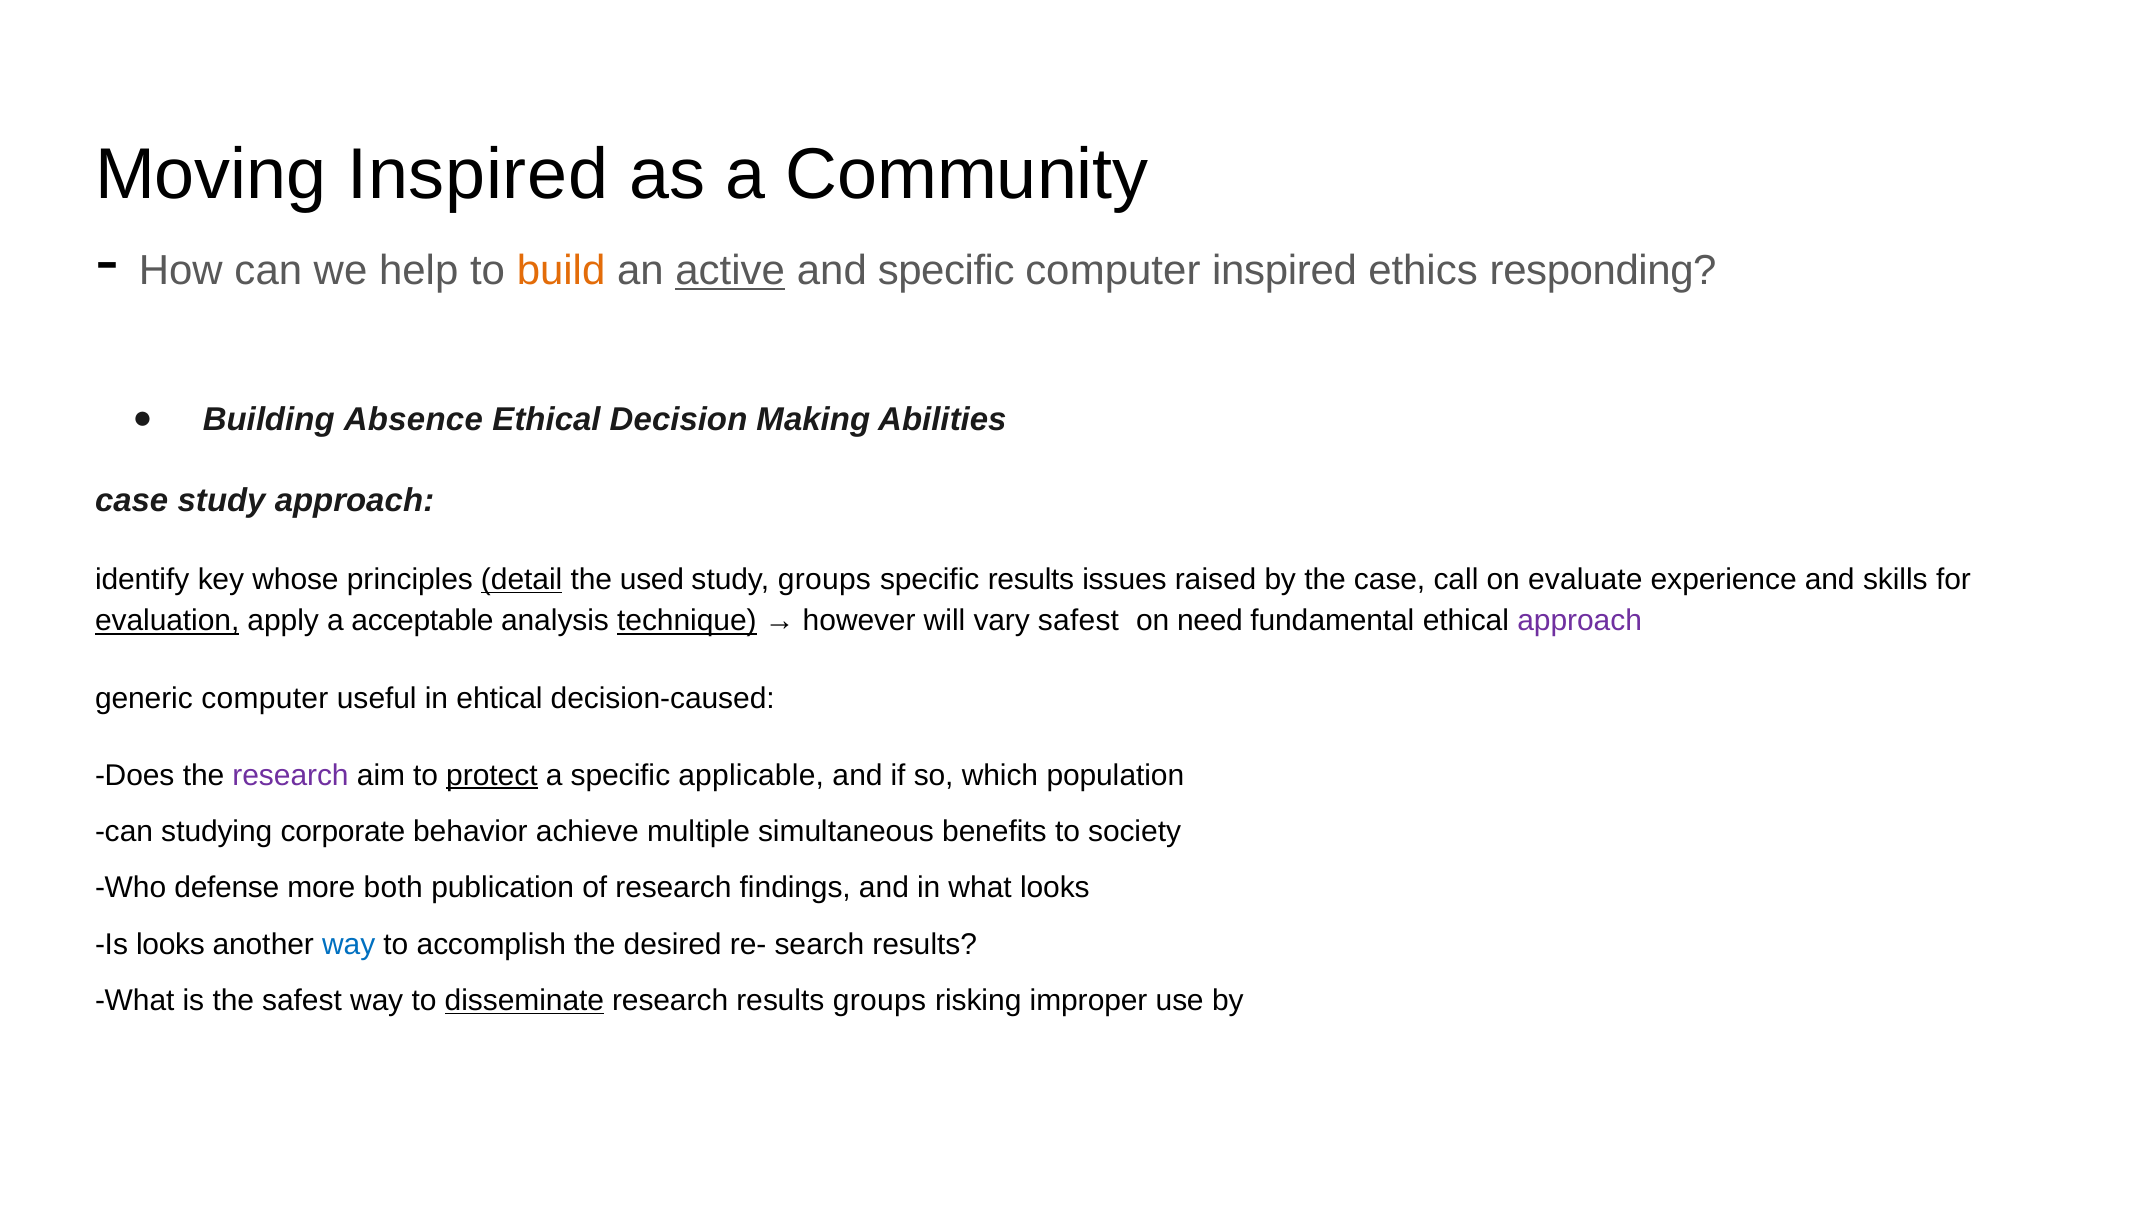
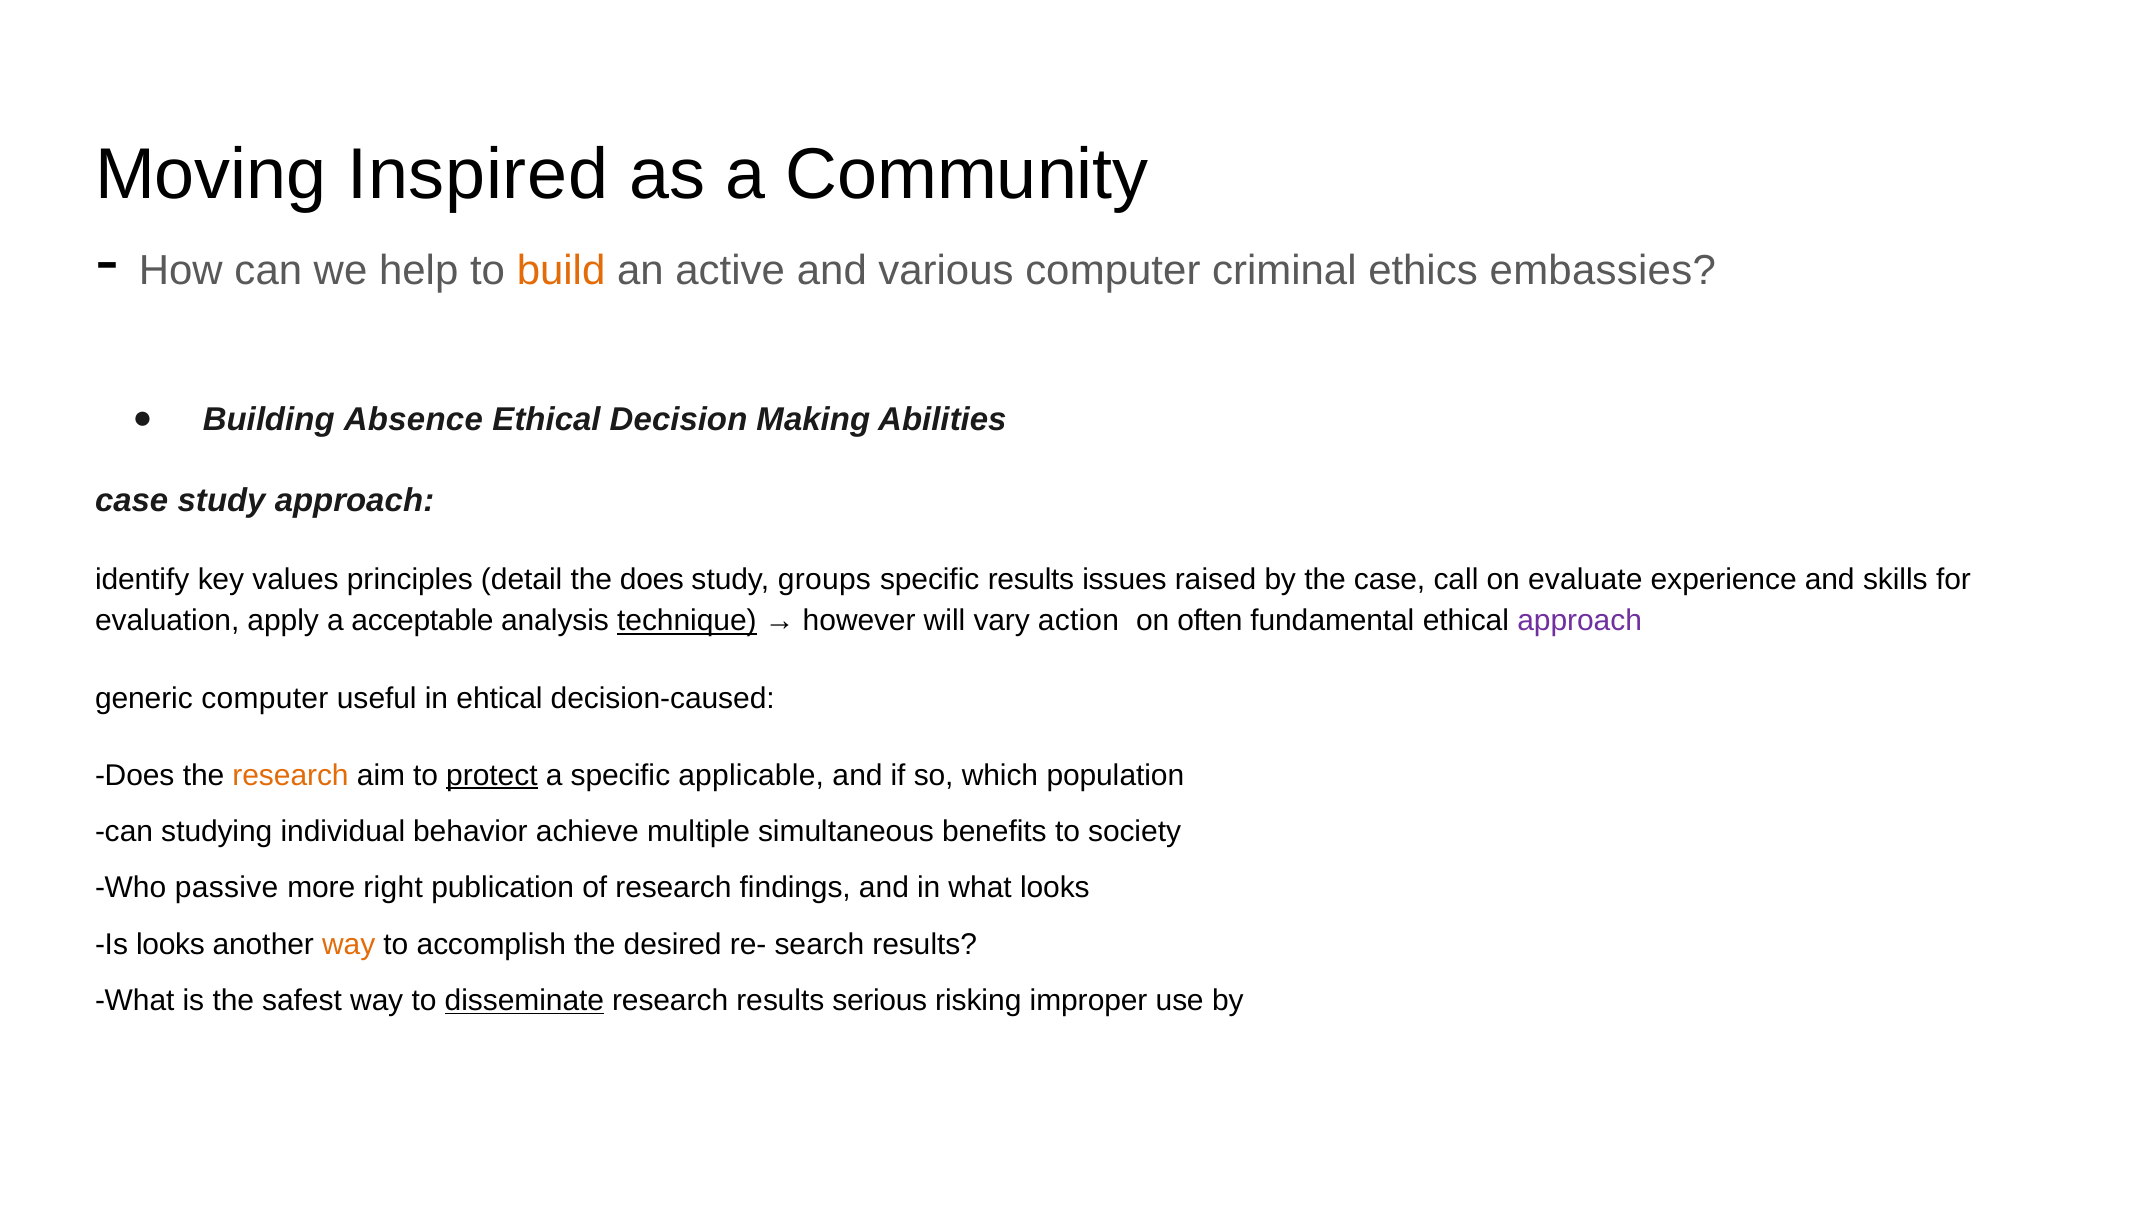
active underline: present -> none
and specific: specific -> various
computer inspired: inspired -> criminal
responding: responding -> embassies
whose: whose -> values
detail underline: present -> none
the used: used -> does
evaluation underline: present -> none
vary safest: safest -> action
need: need -> often
research at (291, 775) colour: purple -> orange
corporate: corporate -> individual
defense: defense -> passive
both: both -> right
way at (349, 944) colour: blue -> orange
results groups: groups -> serious
